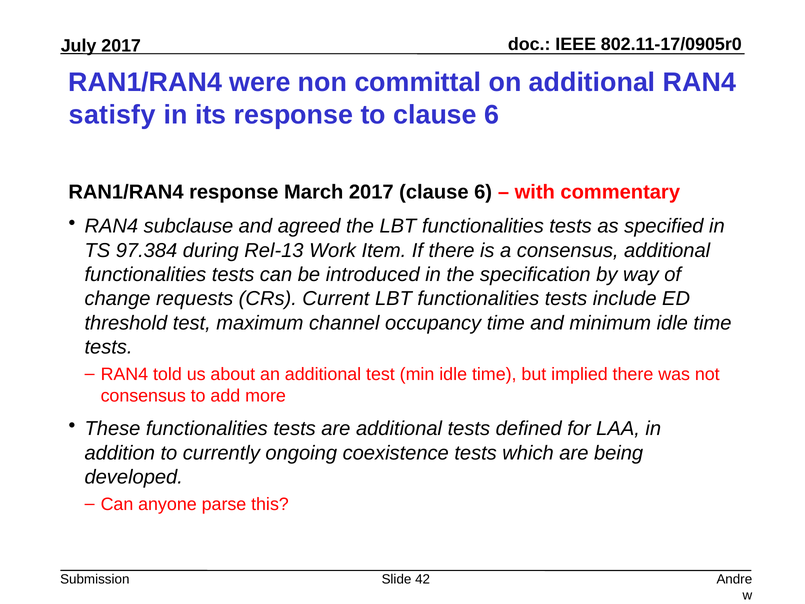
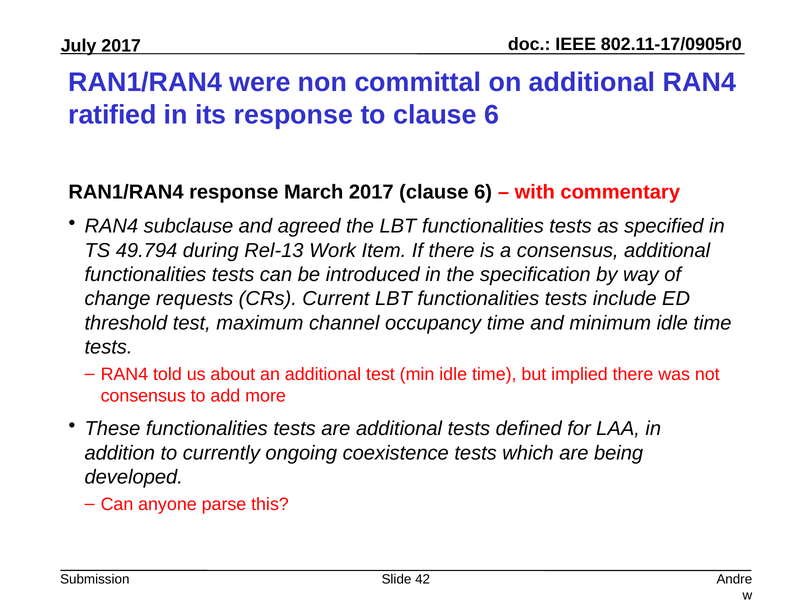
satisfy: satisfy -> ratified
97.384: 97.384 -> 49.794
